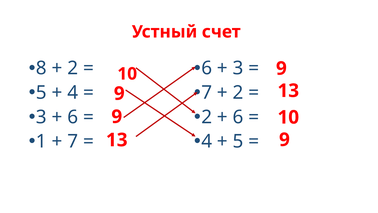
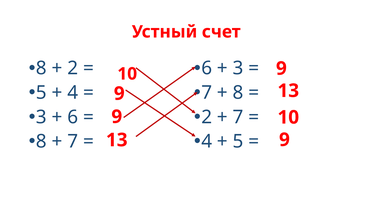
2 at (238, 92): 2 -> 8
6 at (238, 117): 6 -> 7
1 at (41, 141): 1 -> 8
